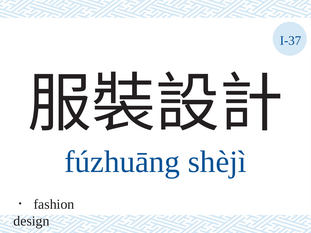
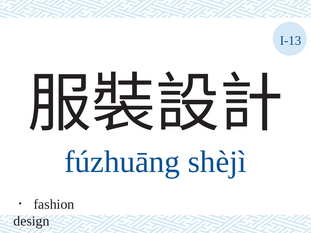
I-37: I-37 -> I-13
